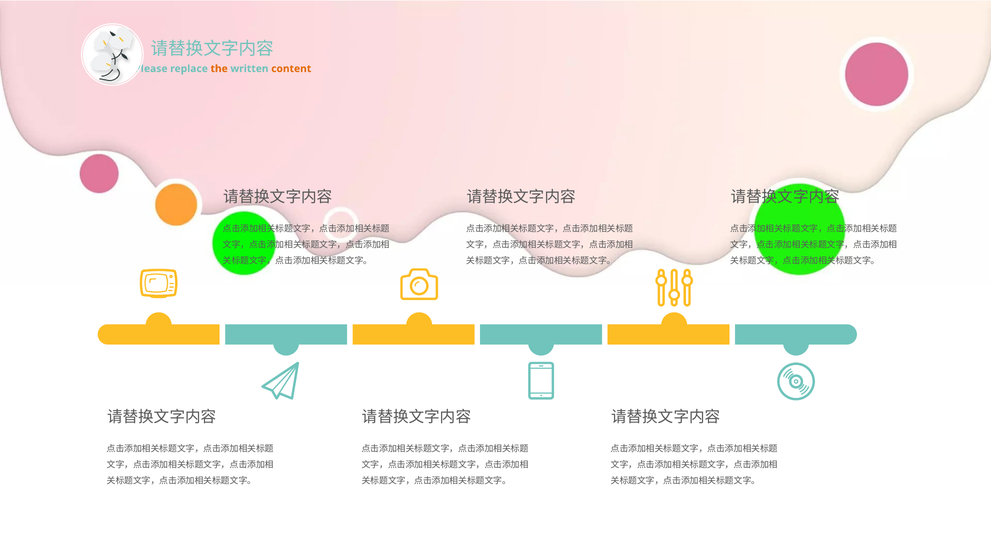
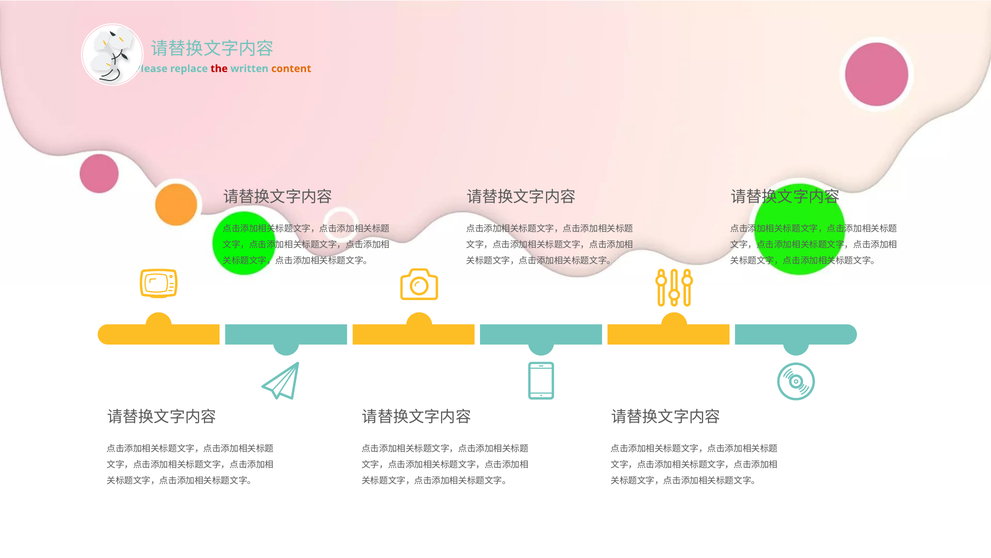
the colour: orange -> red
